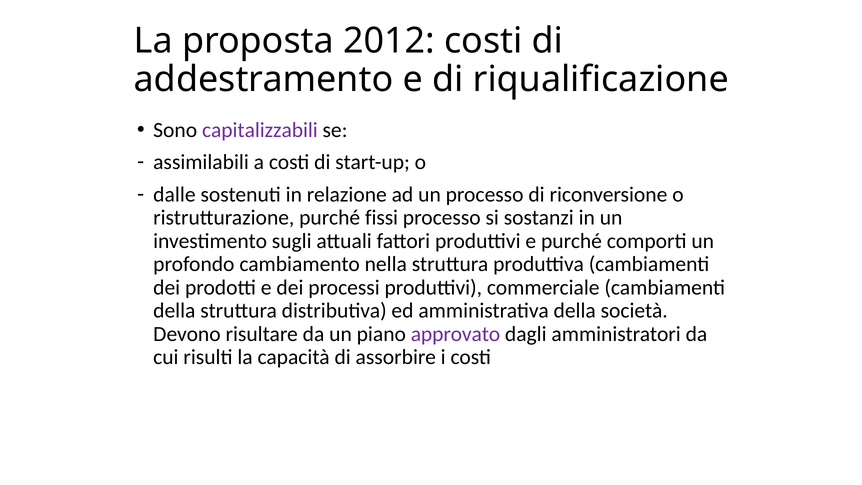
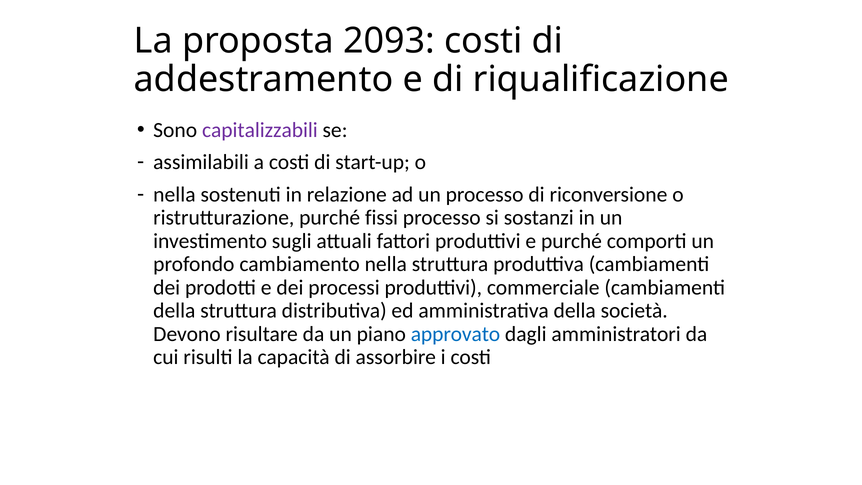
2012: 2012 -> 2093
dalle at (174, 194): dalle -> nella
approvato colour: purple -> blue
